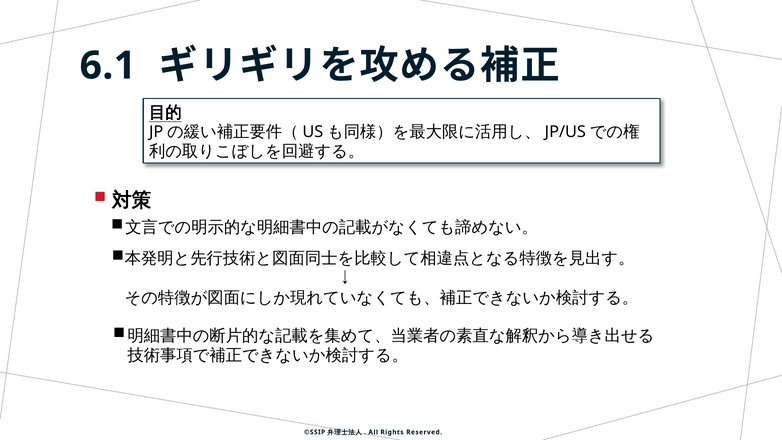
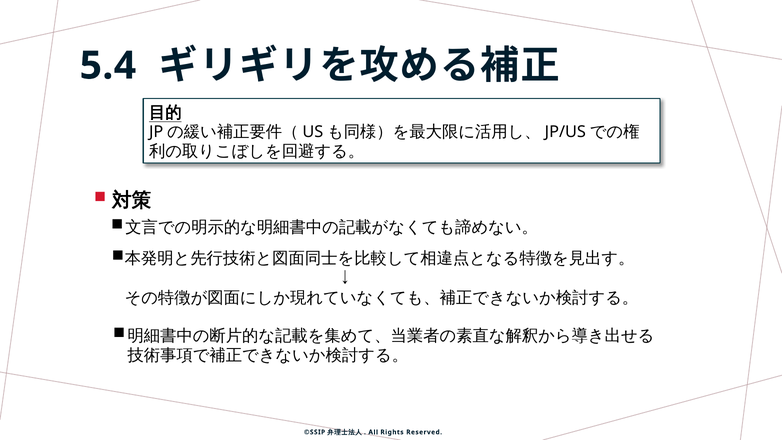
6.1: 6.1 -> 5.4
